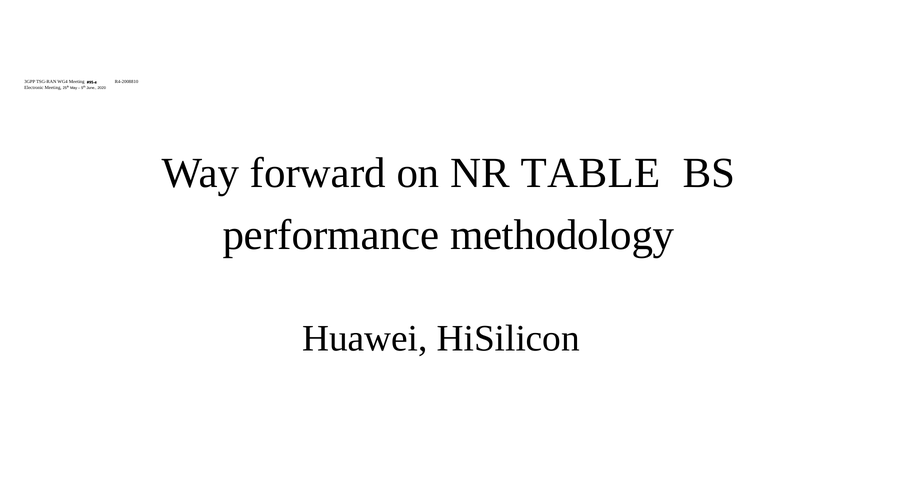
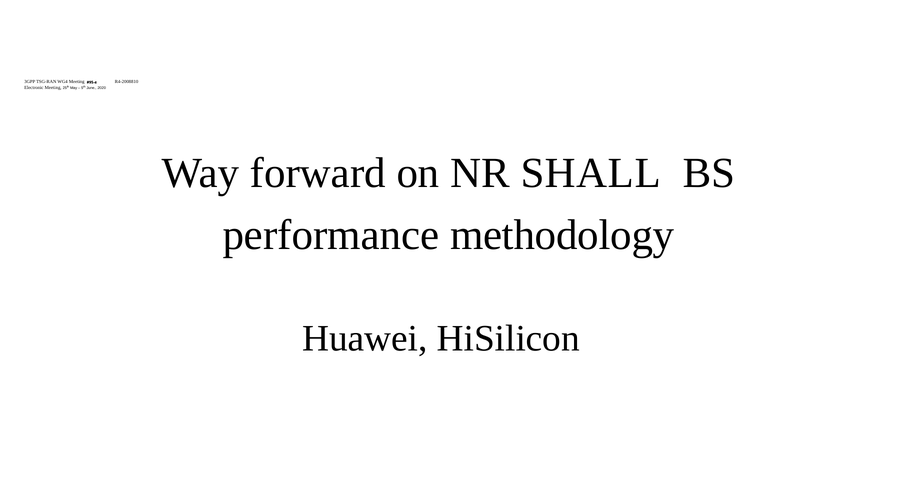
TABLE: TABLE -> SHALL
